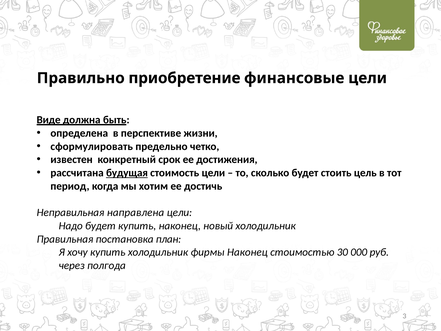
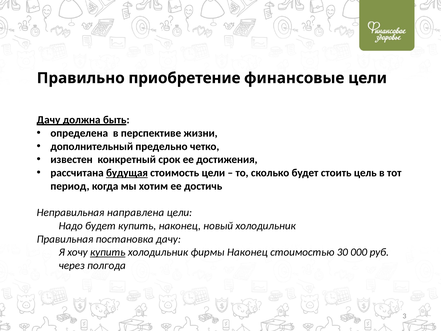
Виде at (49, 120): Виде -> Дачу
сформулировать: сформулировать -> дополнительный
постановка план: план -> дачу
купить at (108, 252) underline: none -> present
